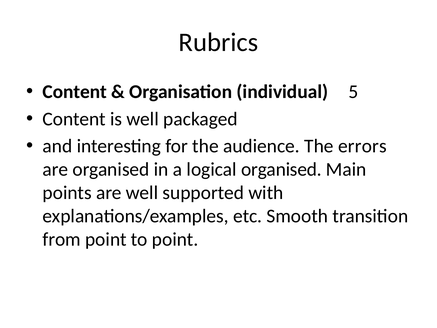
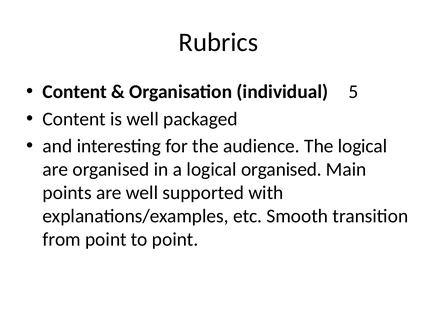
The errors: errors -> logical
